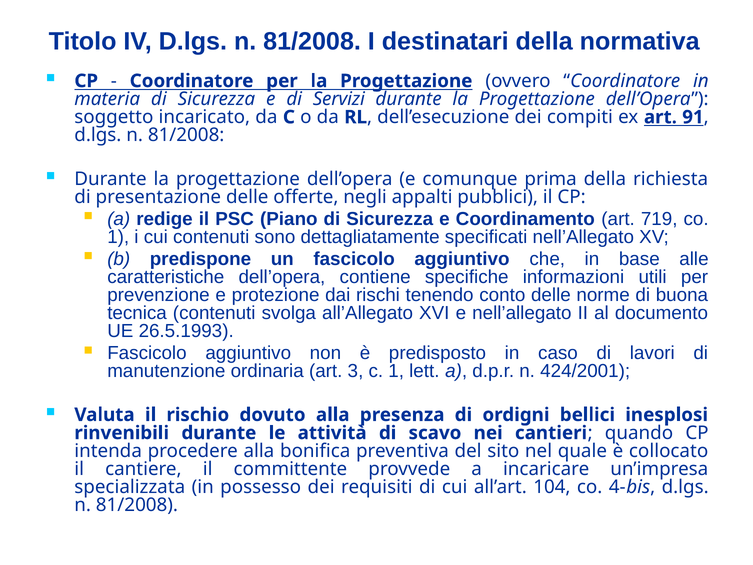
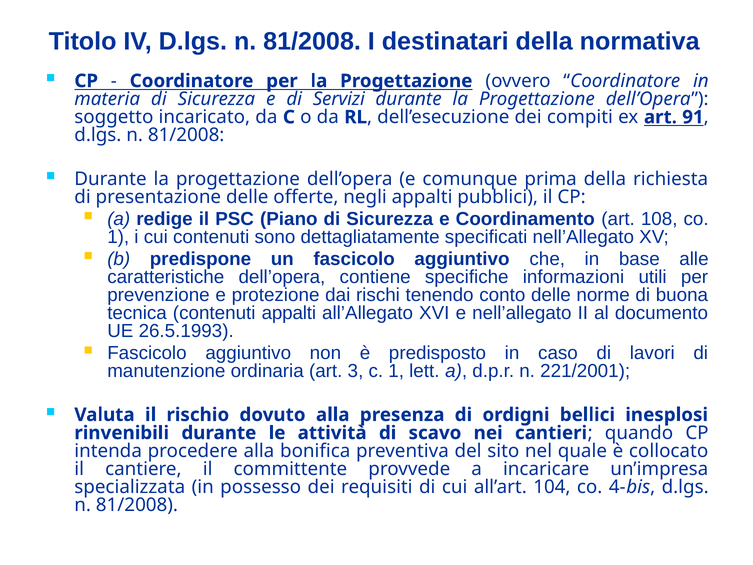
719: 719 -> 108
contenuti svolga: svolga -> appalti
424/2001: 424/2001 -> 221/2001
